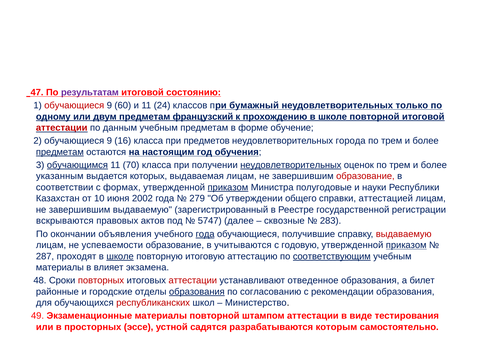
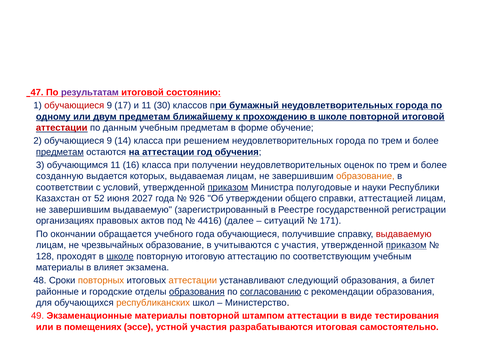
60: 60 -> 17
24: 24 -> 30
только at (412, 106): только -> города
французский: французский -> ближайшему
16: 16 -> 14
предметов: предметов -> решением
на настоящим: настоящим -> аттестации
обучающимся underline: present -> none
70: 70 -> 16
неудовлетворительных at (291, 165) underline: present -> none
указанным: указанным -> созданную
образование at (365, 176) colour: red -> orange
формах: формах -> условий
10: 10 -> 52
2002: 2002 -> 2027
279: 279 -> 926
вскрываются: вскрываются -> организациях
5747: 5747 -> 4416
сквозные: сквозные -> ситуаций
283: 283 -> 171
объявления: объявления -> обращается
года at (205, 234) underline: present -> none
успеваемости: успеваемости -> чрезвычайных
с годовую: годовую -> участия
287: 287 -> 128
соответствующим underline: present -> none
повторных colour: red -> orange
аттестации at (193, 281) colour: red -> orange
отведенное: отведенное -> следующий
согласованию underline: none -> present
республиканских colour: red -> orange
просторных: просторных -> помещениях
устной садятся: садятся -> участия
которым: которым -> итоговая
